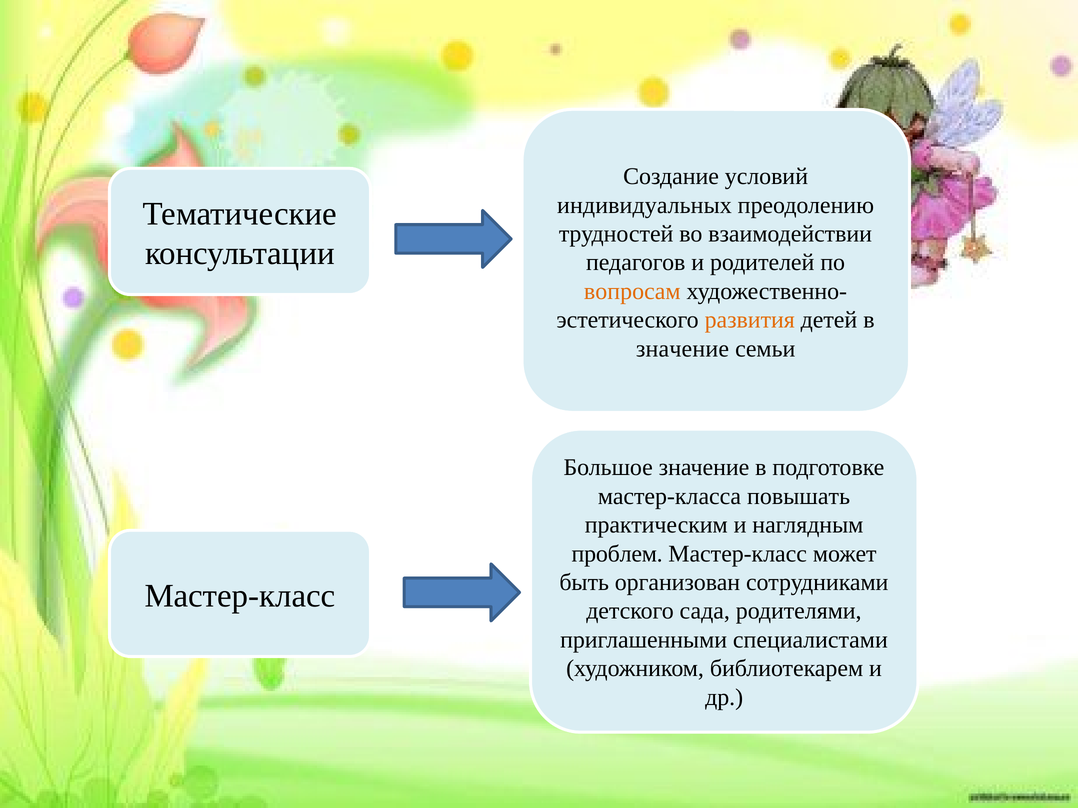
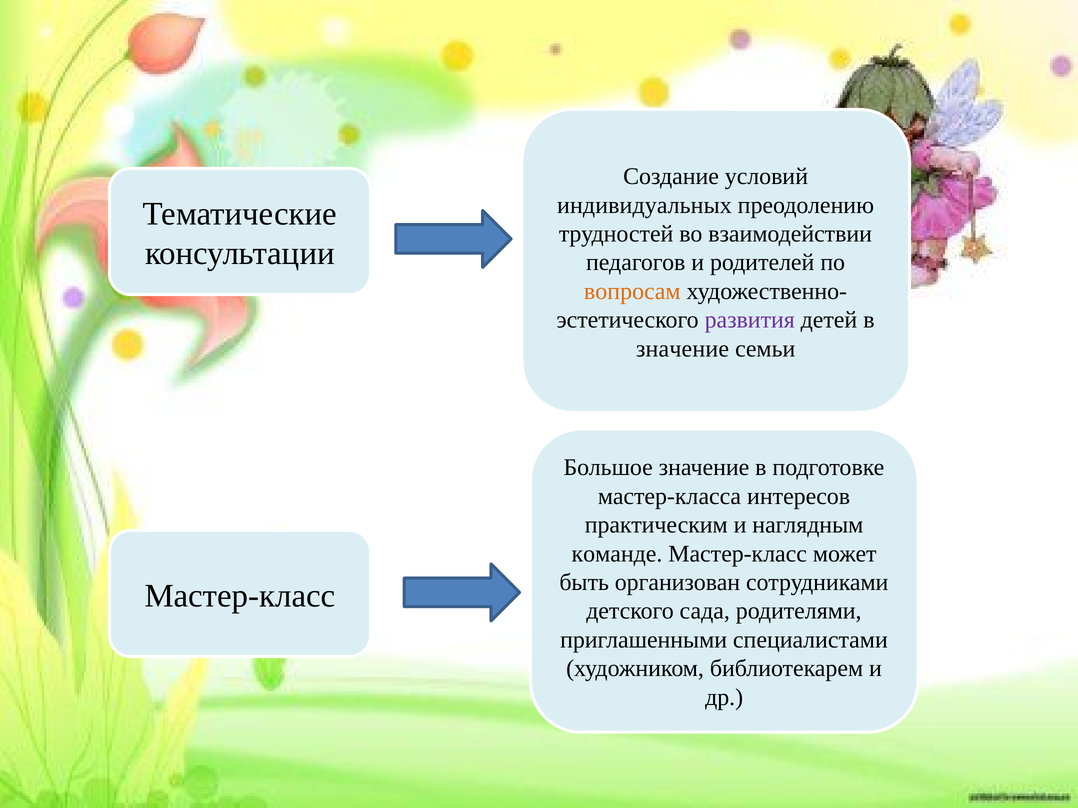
развития colour: orange -> purple
повышать: повышать -> интересов
проблем: проблем -> команде
